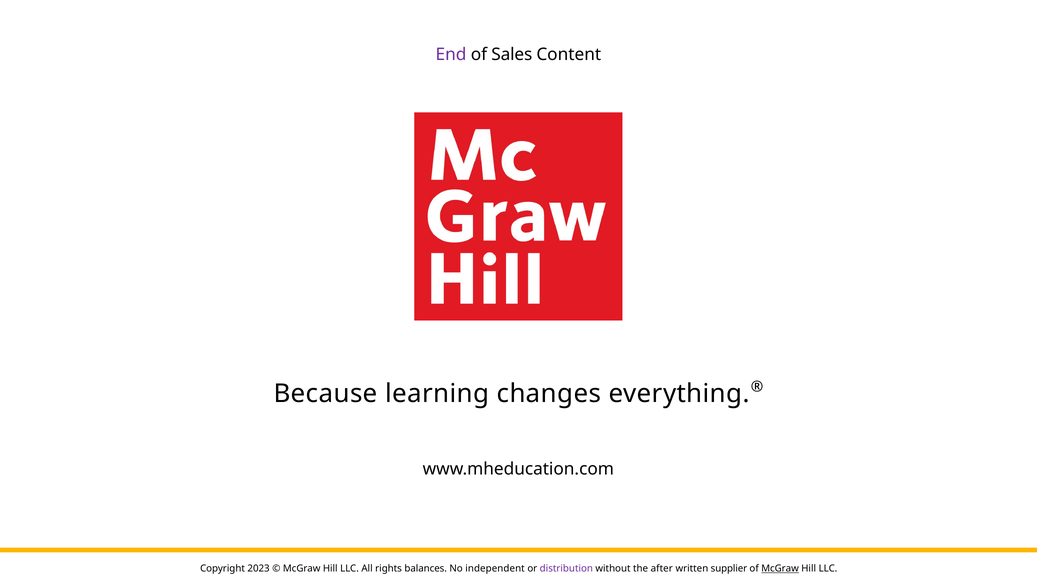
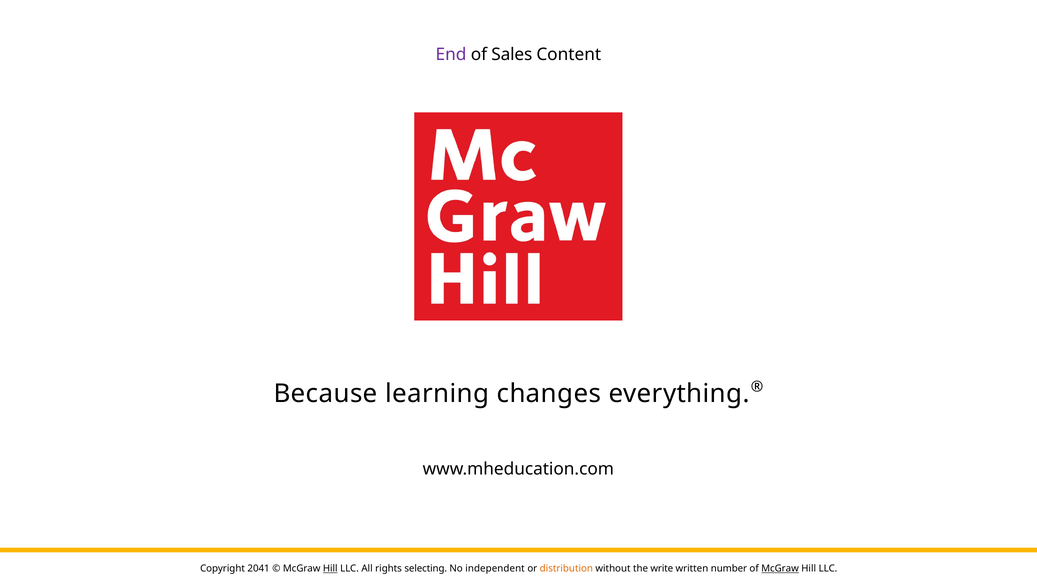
2023: 2023 -> 2041
Hill at (330, 568) underline: none -> present
balances: balances -> selecting
distribution colour: purple -> orange
after: after -> write
supplier: supplier -> number
